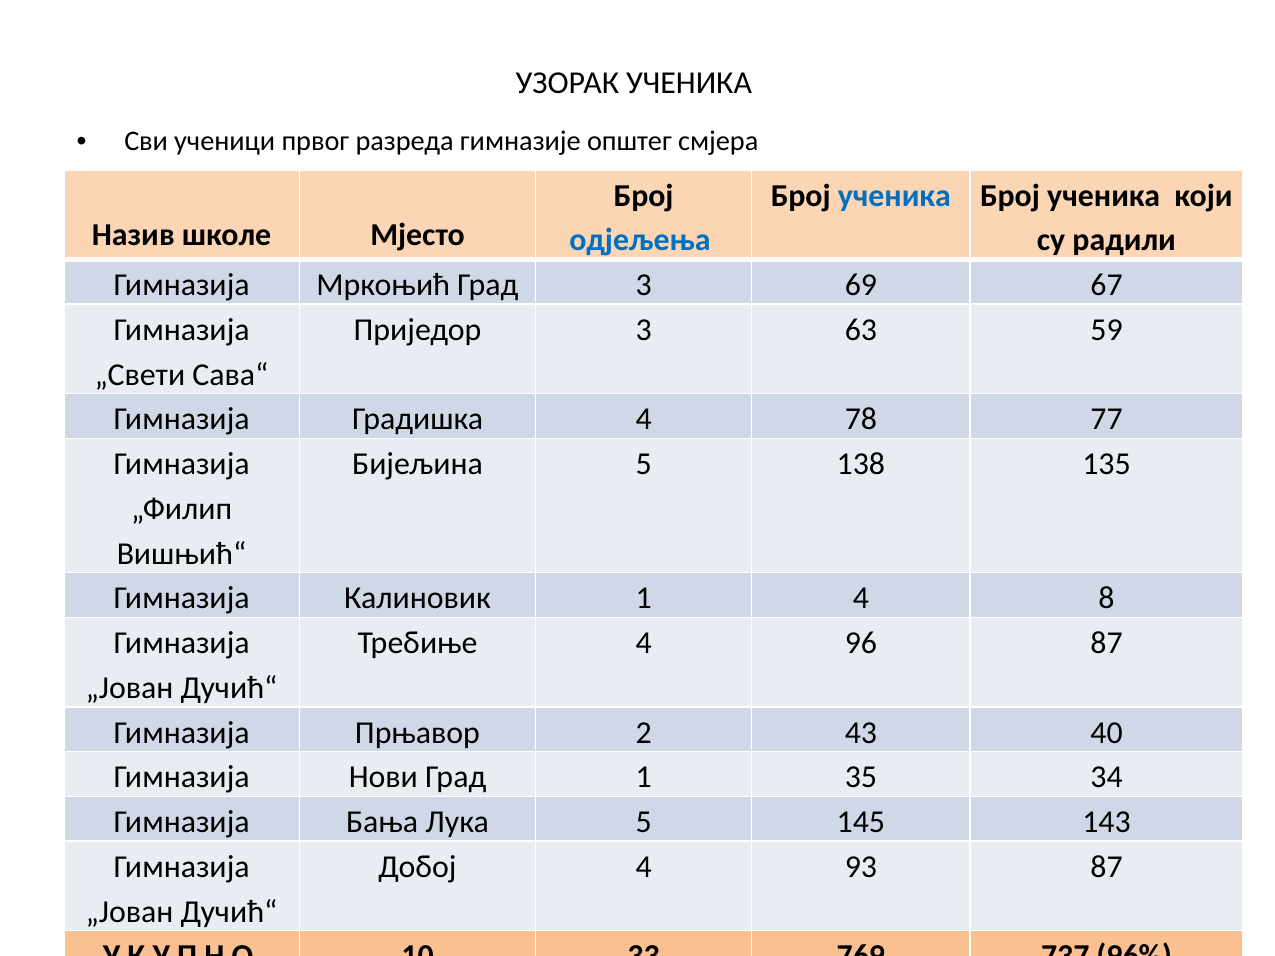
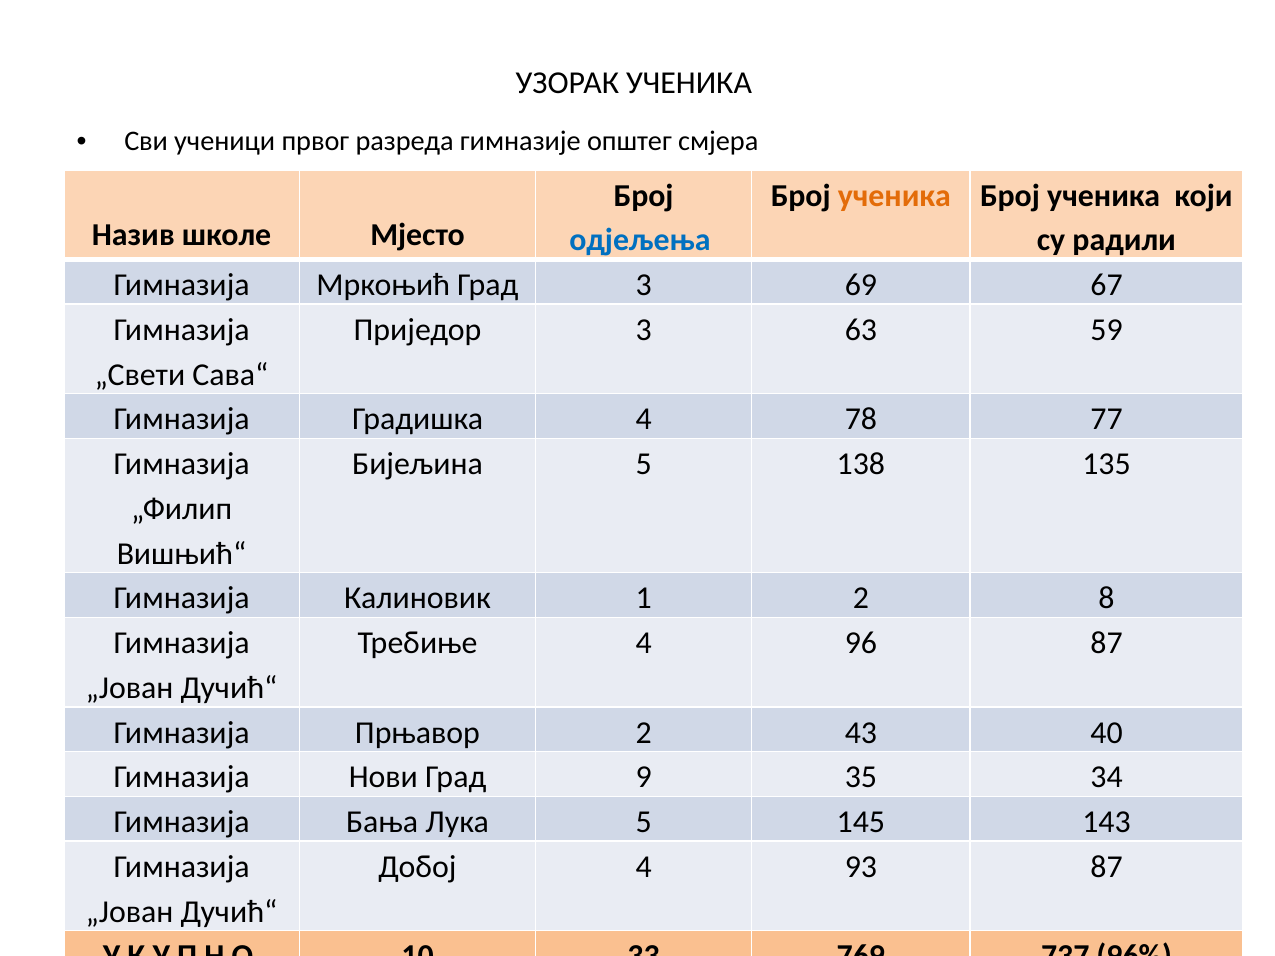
ученика at (894, 196) colour: blue -> orange
1 4: 4 -> 2
Град 1: 1 -> 9
